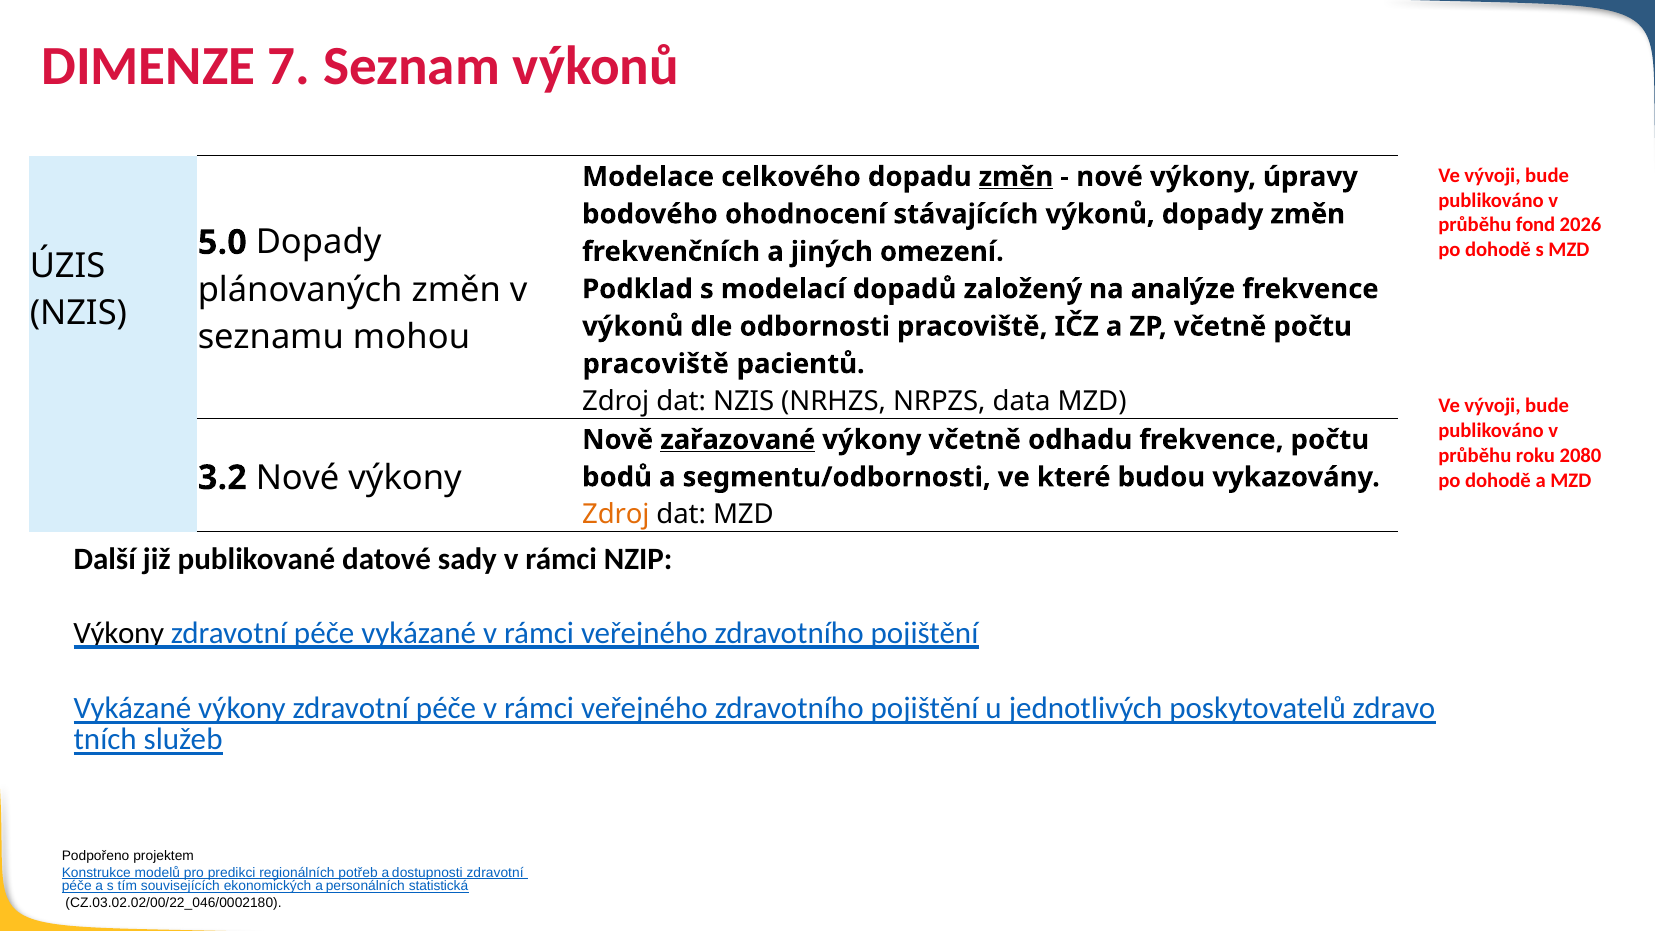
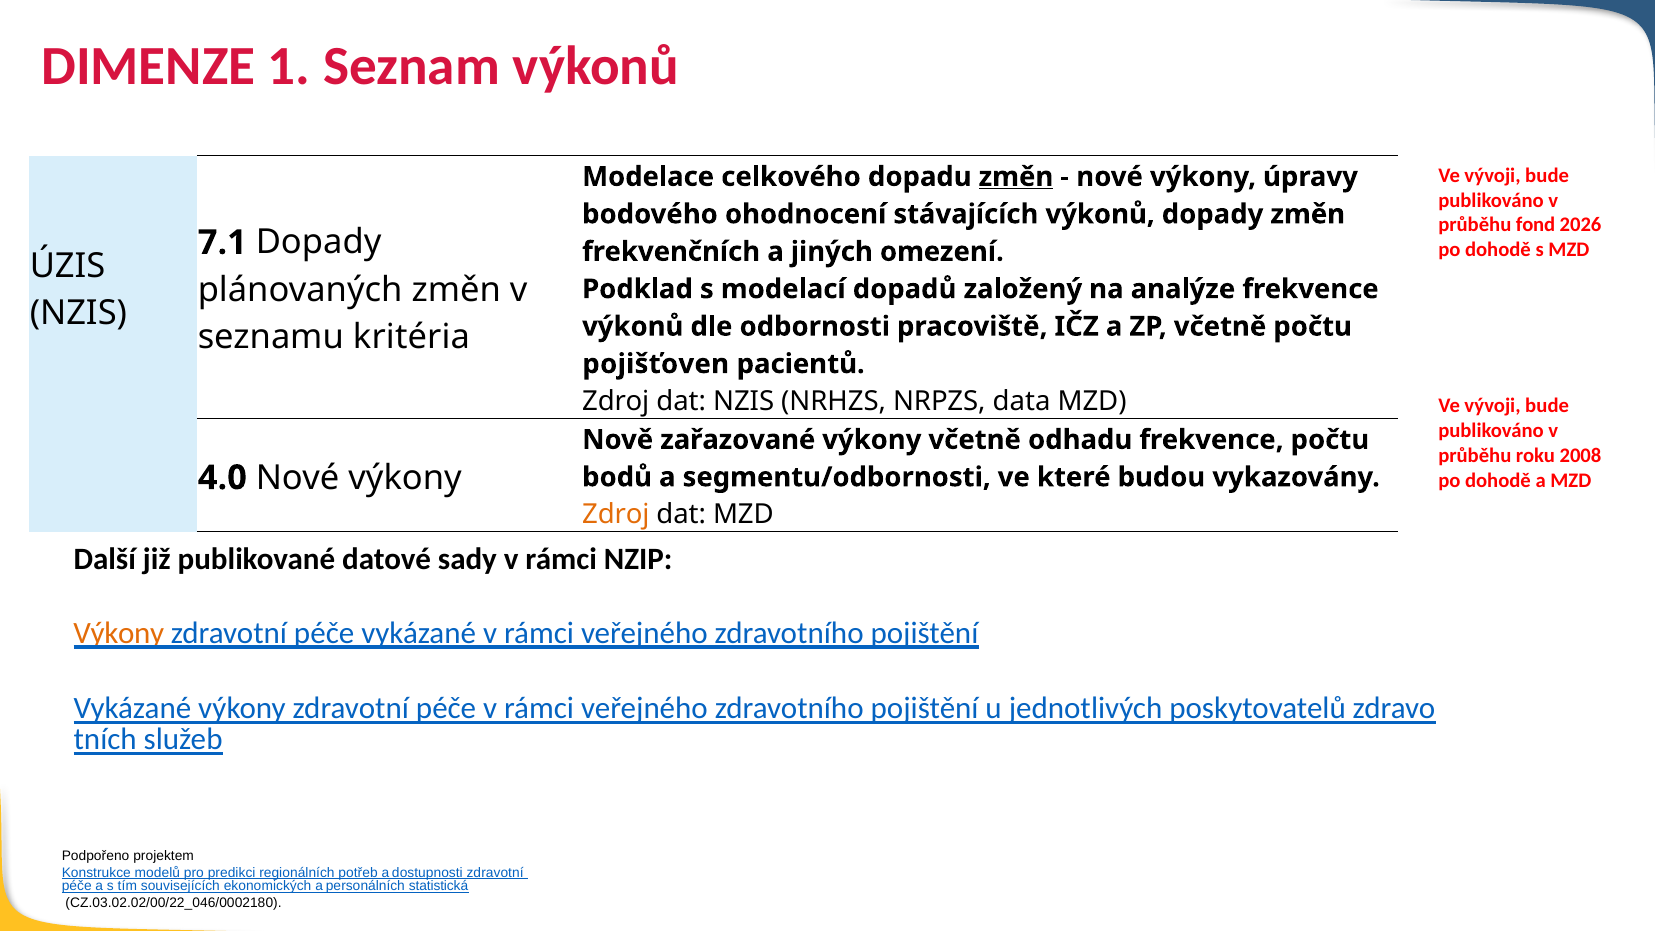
7: 7 -> 1
5.0: 5.0 -> 7.1
mohou: mohou -> kritéria
pracoviště at (656, 364): pracoviště -> pojišťoven
zařazované underline: present -> none
2080: 2080 -> 2008
3.2: 3.2 -> 4.0
Výkony at (119, 633) colour: black -> orange
